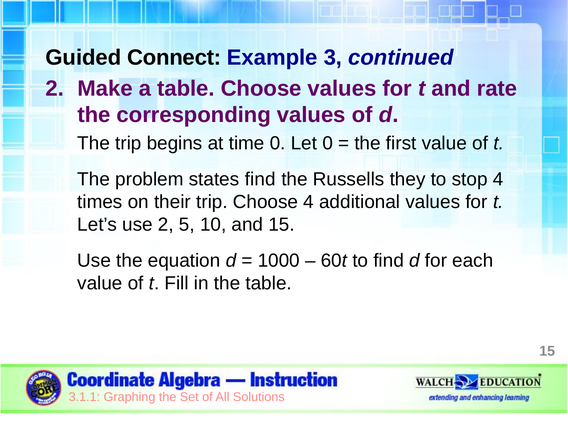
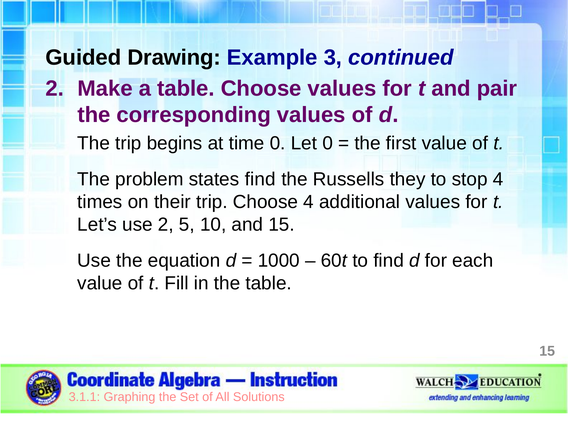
Connect: Connect -> Drawing
rate: rate -> pair
